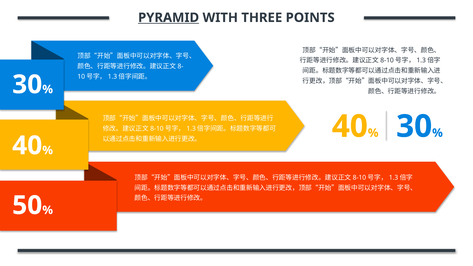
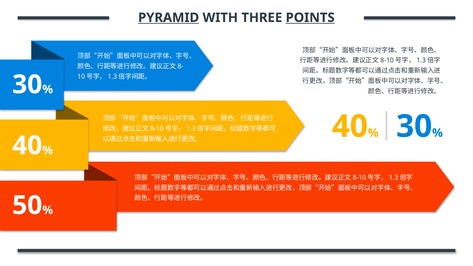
POINTS underline: none -> present
